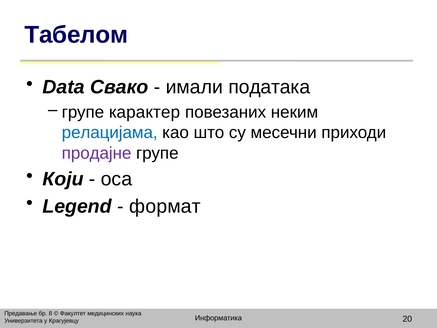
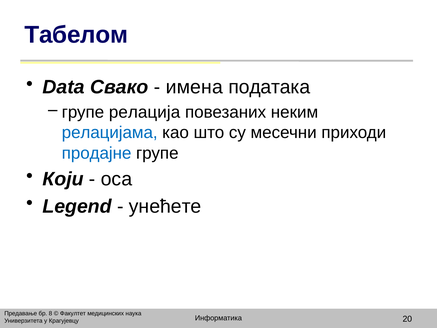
имали: имали -> имена
карактер: карактер -> релација
продајне colour: purple -> blue
формат: формат -> унећете
